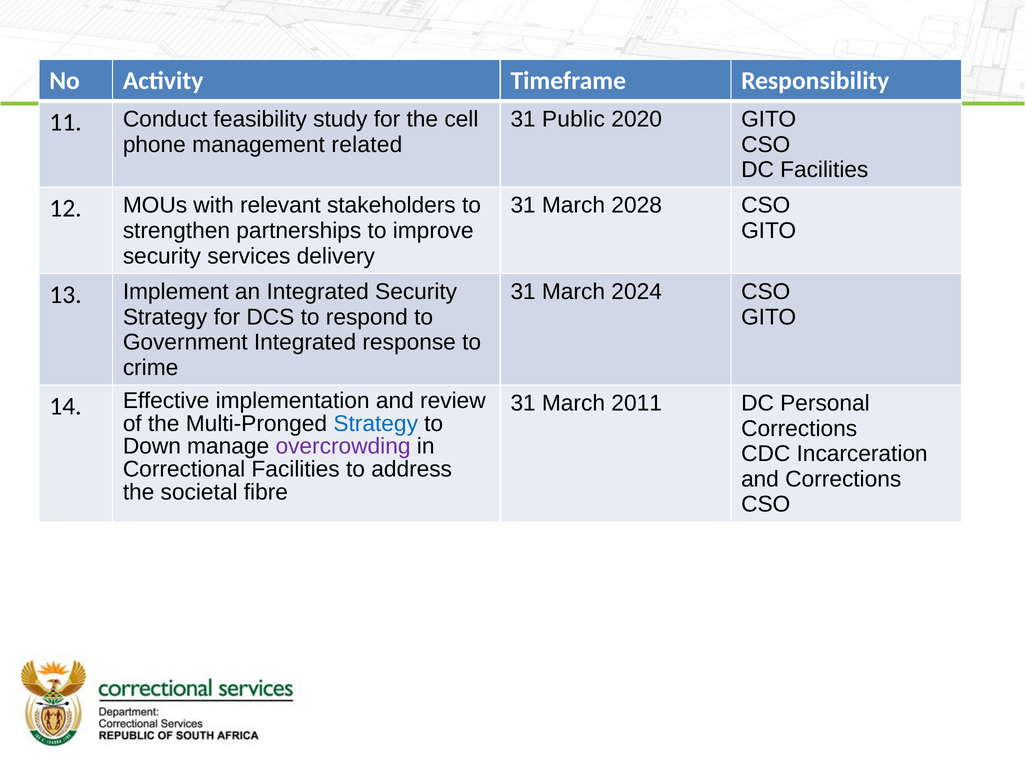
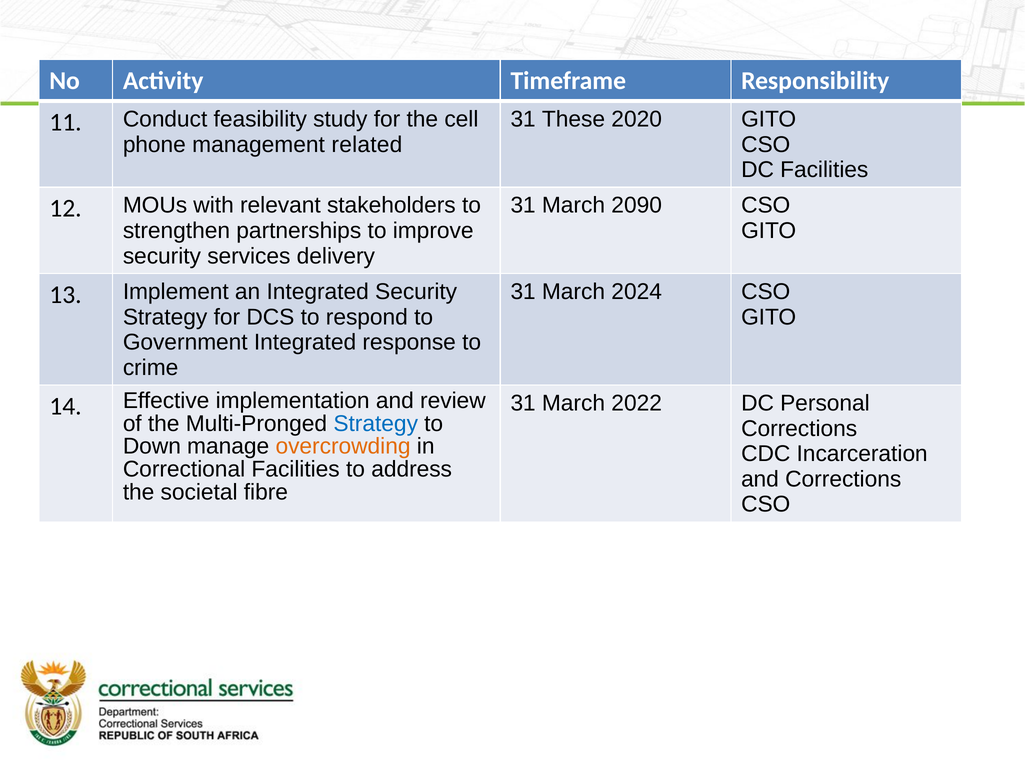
Public: Public -> These
2028: 2028 -> 2090
2011: 2011 -> 2022
overcrowding colour: purple -> orange
